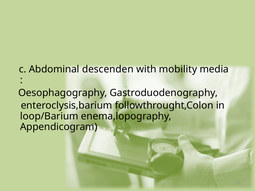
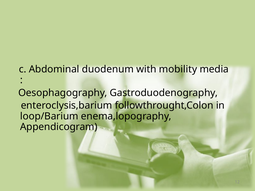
descenden: descenden -> duodenum
